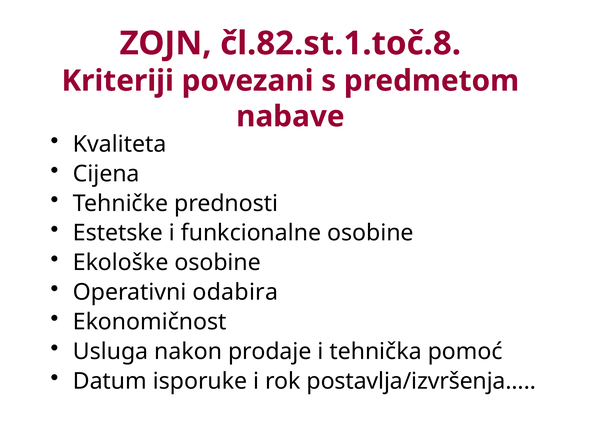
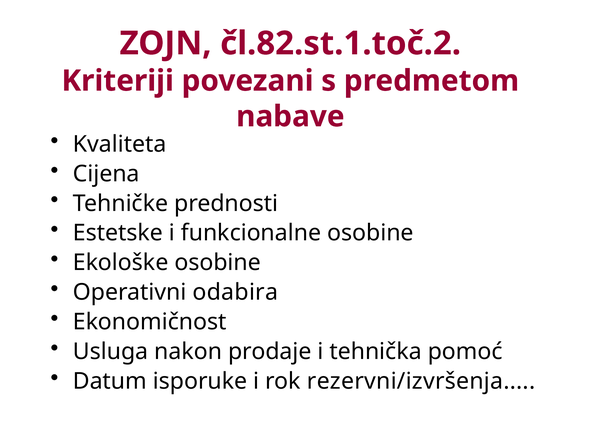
čl.82.st.1.toč.8: čl.82.st.1.toč.8 -> čl.82.st.1.toč.2
postavlja/izvršenja: postavlja/izvršenja -> rezervni/izvršenja
